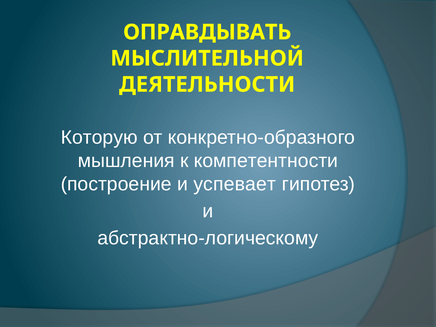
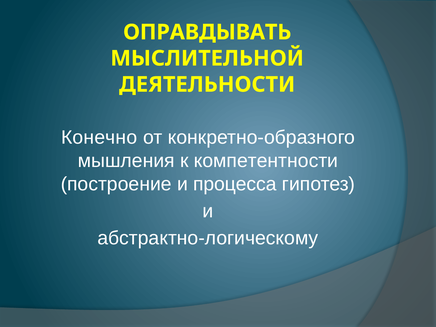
Которую: Которую -> Конечно
успевает: успевает -> процесса
